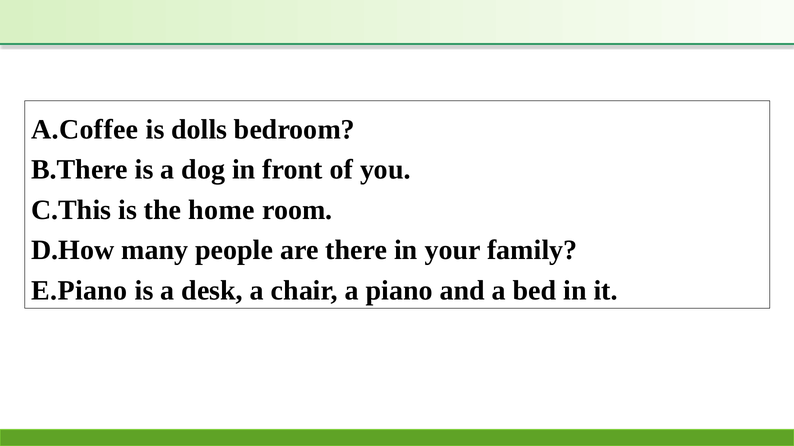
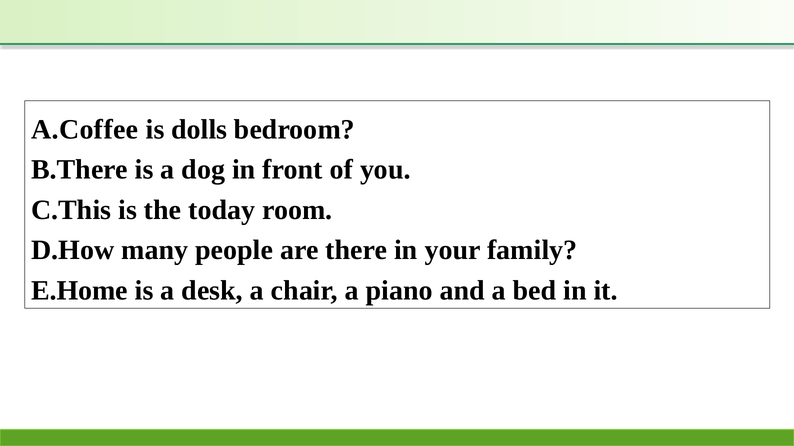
home: home -> today
E.Piano: E.Piano -> E.Home
